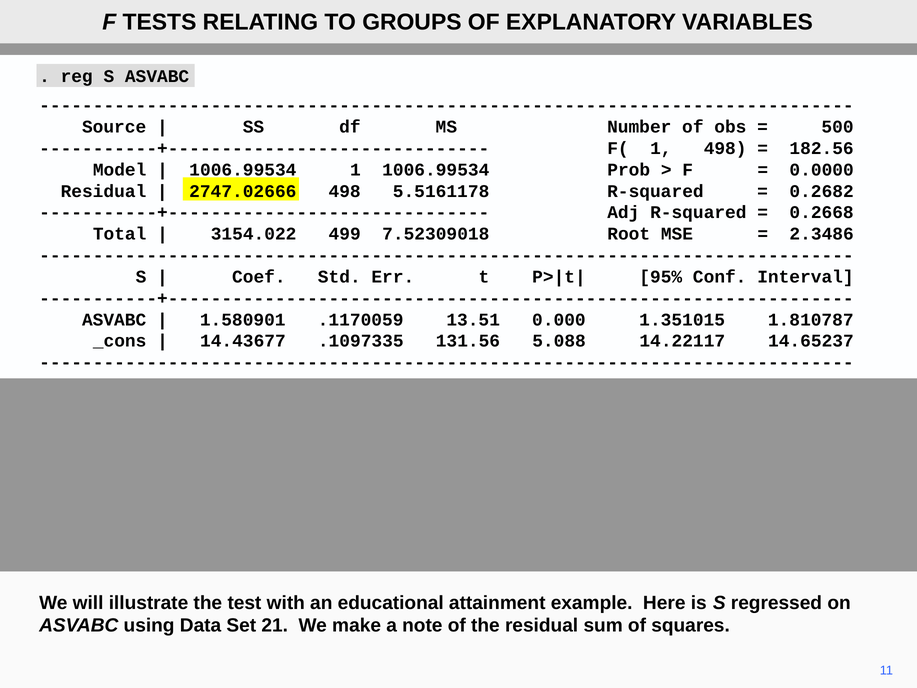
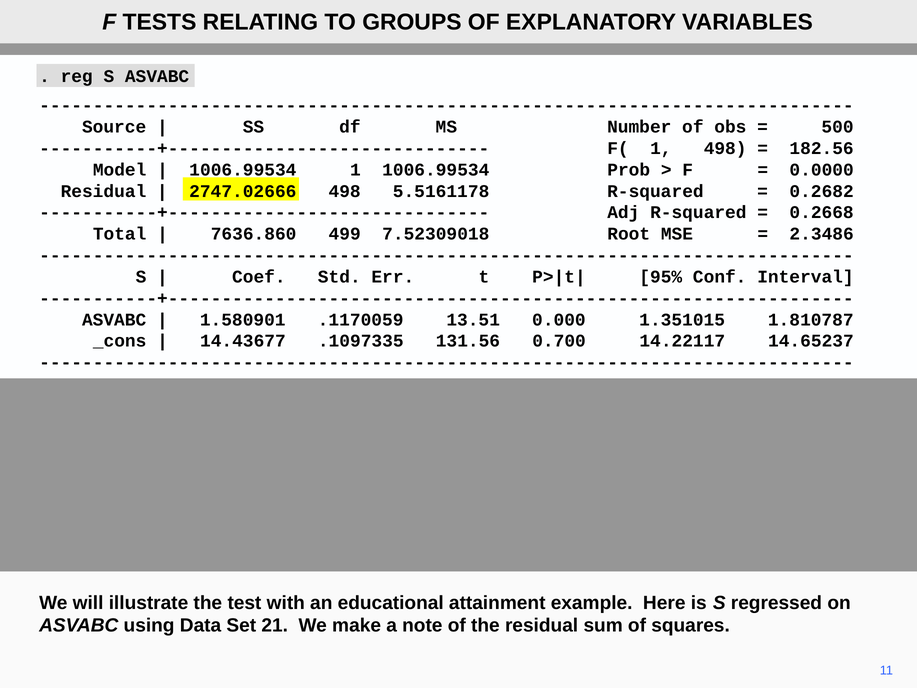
3154.022: 3154.022 -> 7636.860
5.088: 5.088 -> 0.700
